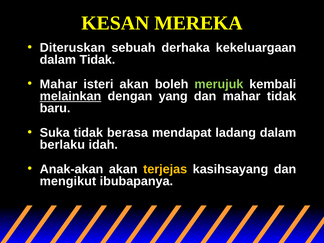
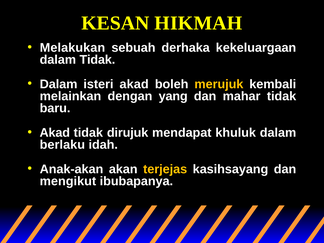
MEREKA: MEREKA -> HIKMAH
Diteruskan: Diteruskan -> Melakukan
Mahar at (58, 84): Mahar -> Dalam
isteri akan: akan -> akad
merujuk colour: light green -> yellow
melainkan underline: present -> none
Suka at (55, 133): Suka -> Akad
berasa: berasa -> dirujuk
ladang: ladang -> khuluk
